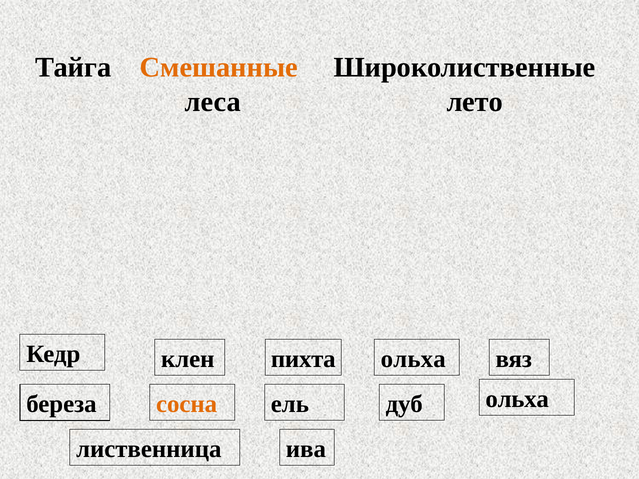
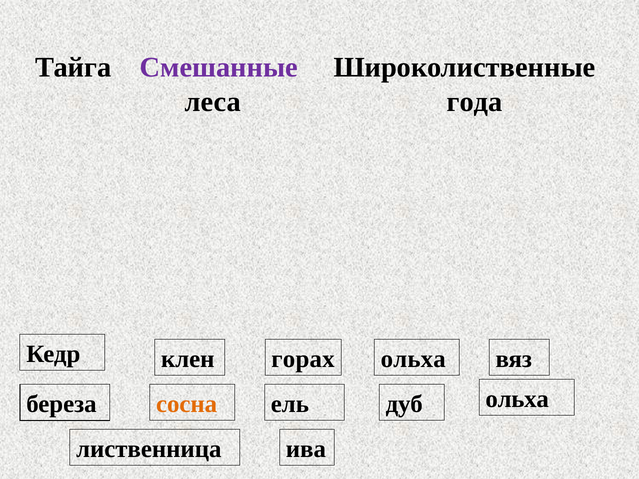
Смешанные colour: orange -> purple
лето: лето -> года
пихта: пихта -> горах
